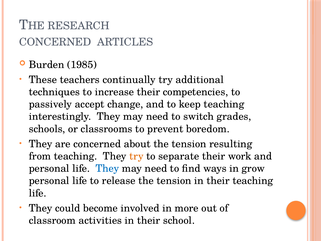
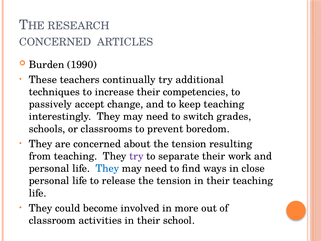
1985: 1985 -> 1990
try at (136, 156) colour: orange -> purple
grow: grow -> close
